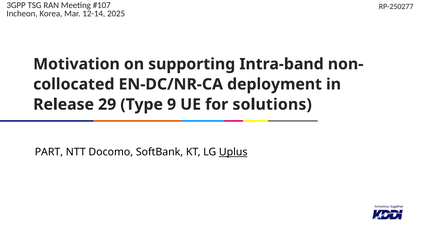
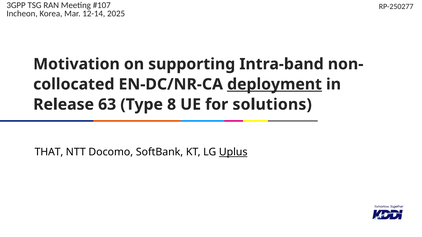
deployment underline: none -> present
29: 29 -> 63
9: 9 -> 8
PART: PART -> THAT
